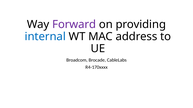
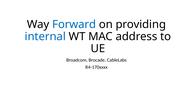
Forward colour: purple -> blue
